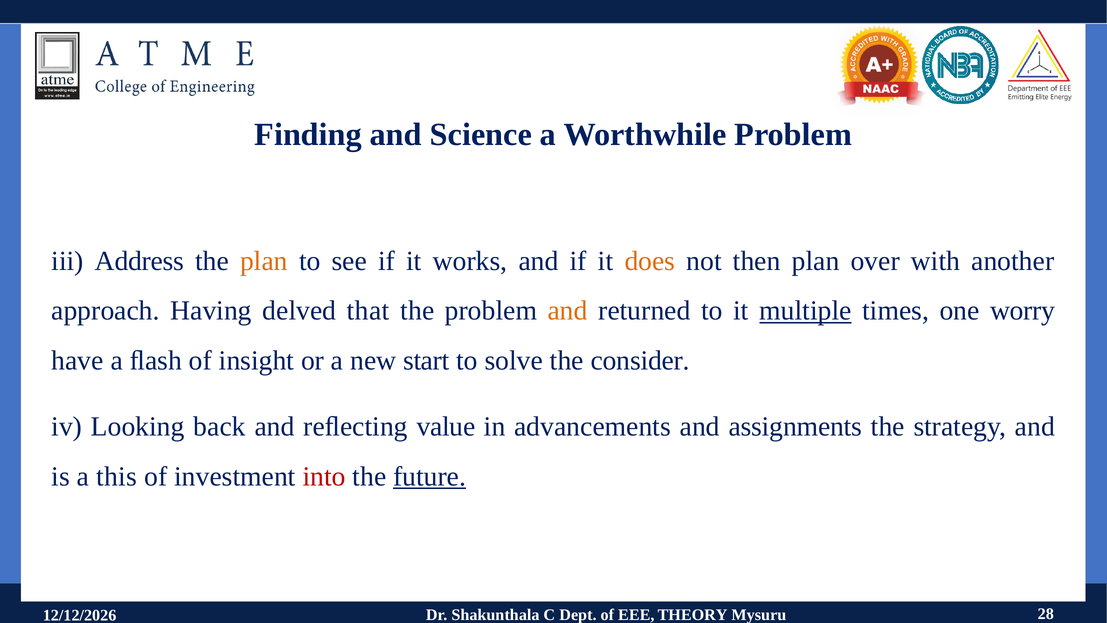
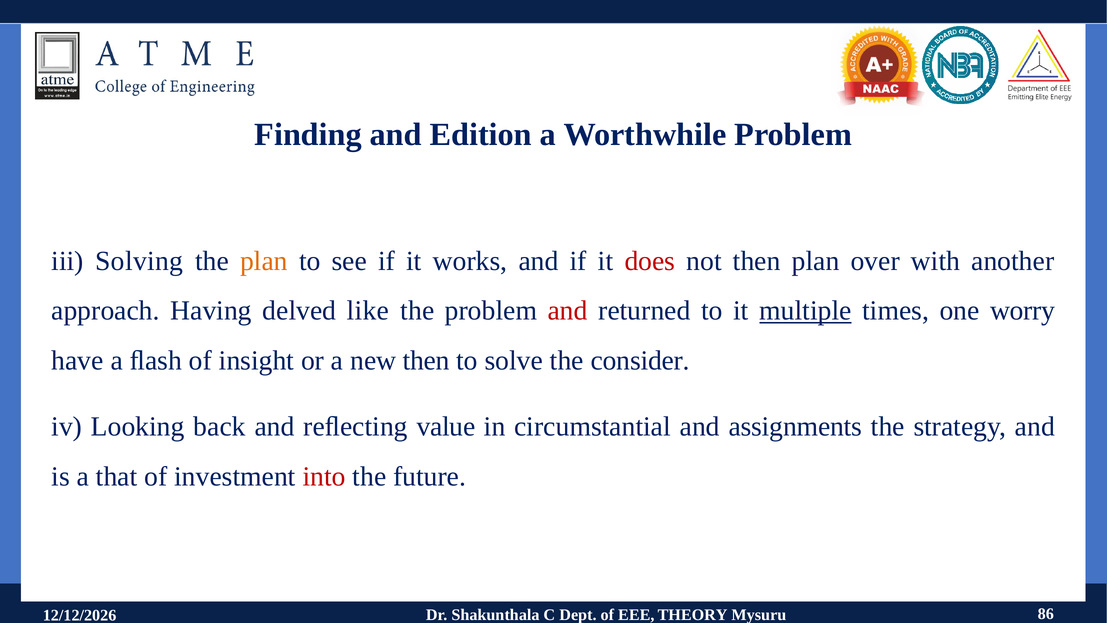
Science: Science -> Edition
Address: Address -> Solving
does colour: orange -> red
that: that -> like
and at (568, 311) colour: orange -> red
new start: start -> then
advancements: advancements -> circumstantial
this: this -> that
future underline: present -> none
28: 28 -> 86
